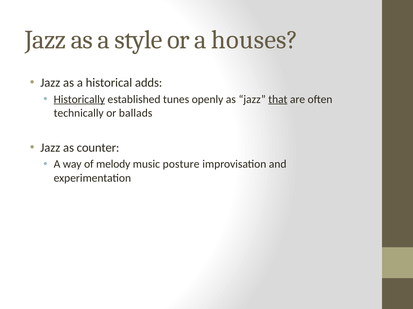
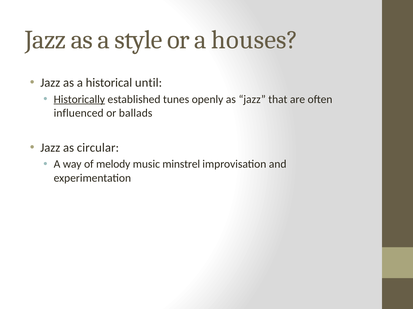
adds: adds -> until
that underline: present -> none
technically: technically -> influenced
counter: counter -> circular
posture: posture -> minstrel
